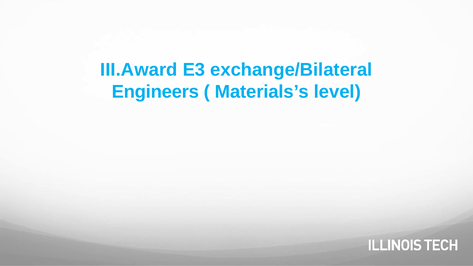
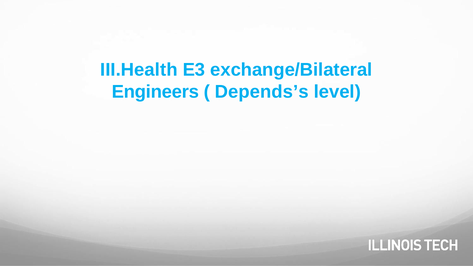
III.Award: III.Award -> III.Health
Materials’s: Materials’s -> Depends’s
